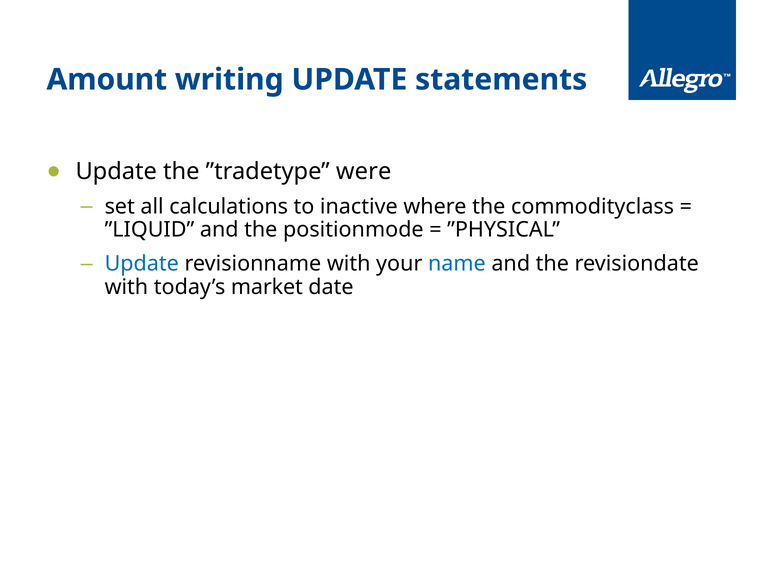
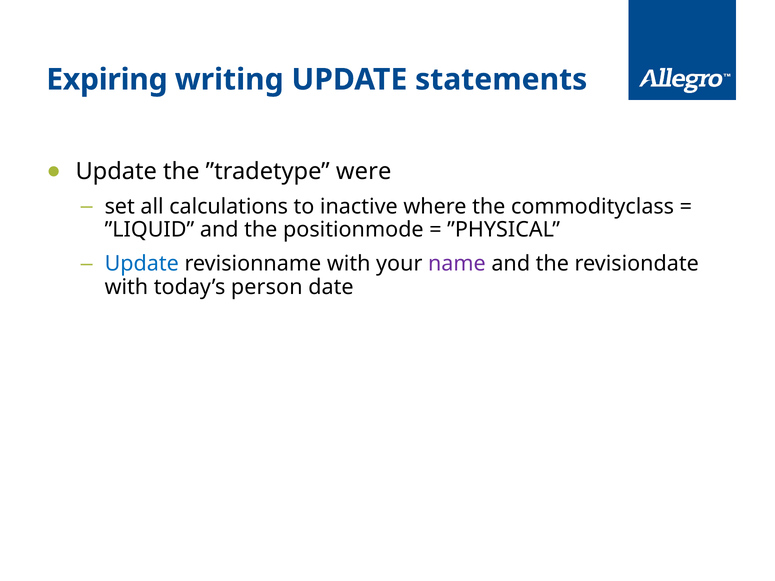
Amount: Amount -> Expiring
name colour: blue -> purple
market: market -> person
